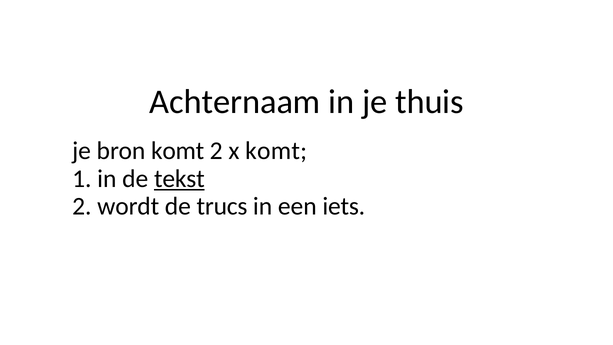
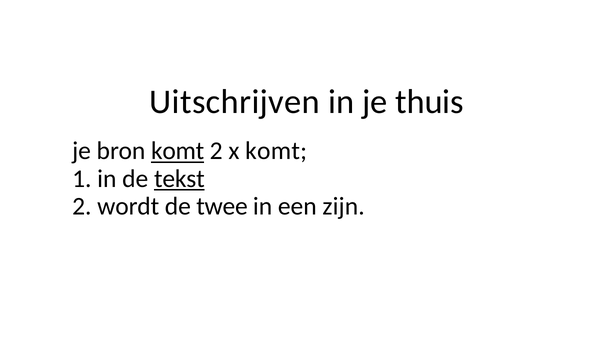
Achternaam: Achternaam -> Uitschrijven
komt at (178, 151) underline: none -> present
trucs: trucs -> twee
iets: iets -> zijn
